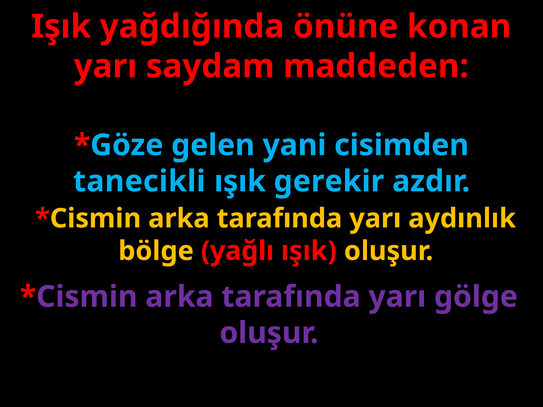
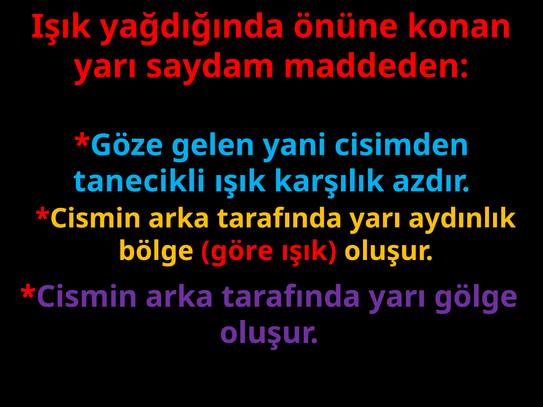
gerekir: gerekir -> karşılık
yağlı: yağlı -> göre
